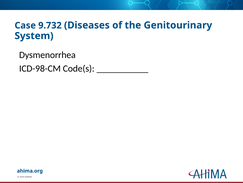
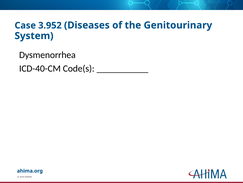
9.732: 9.732 -> 3.952
ICD-98-CM: ICD-98-CM -> ICD-40-CM
